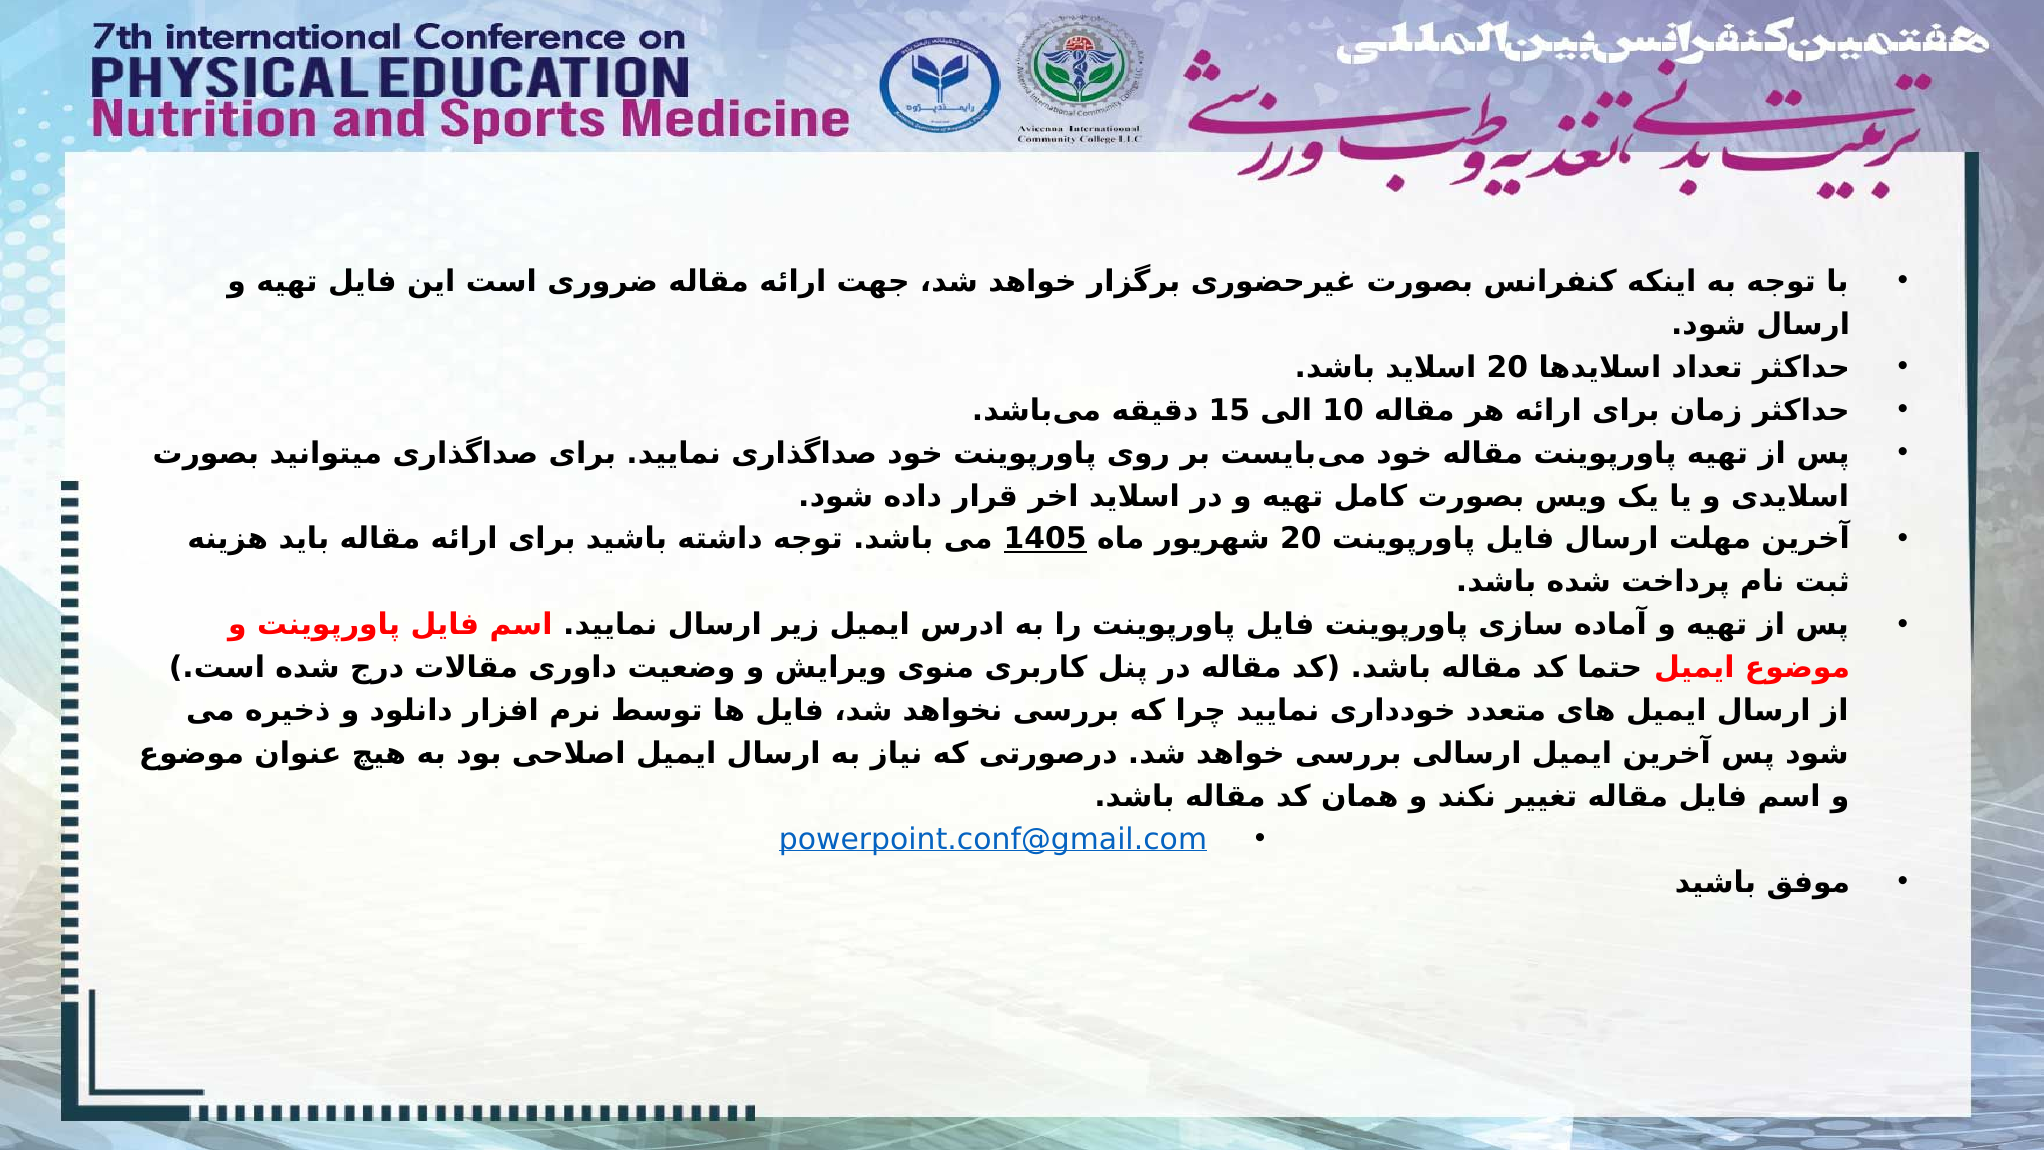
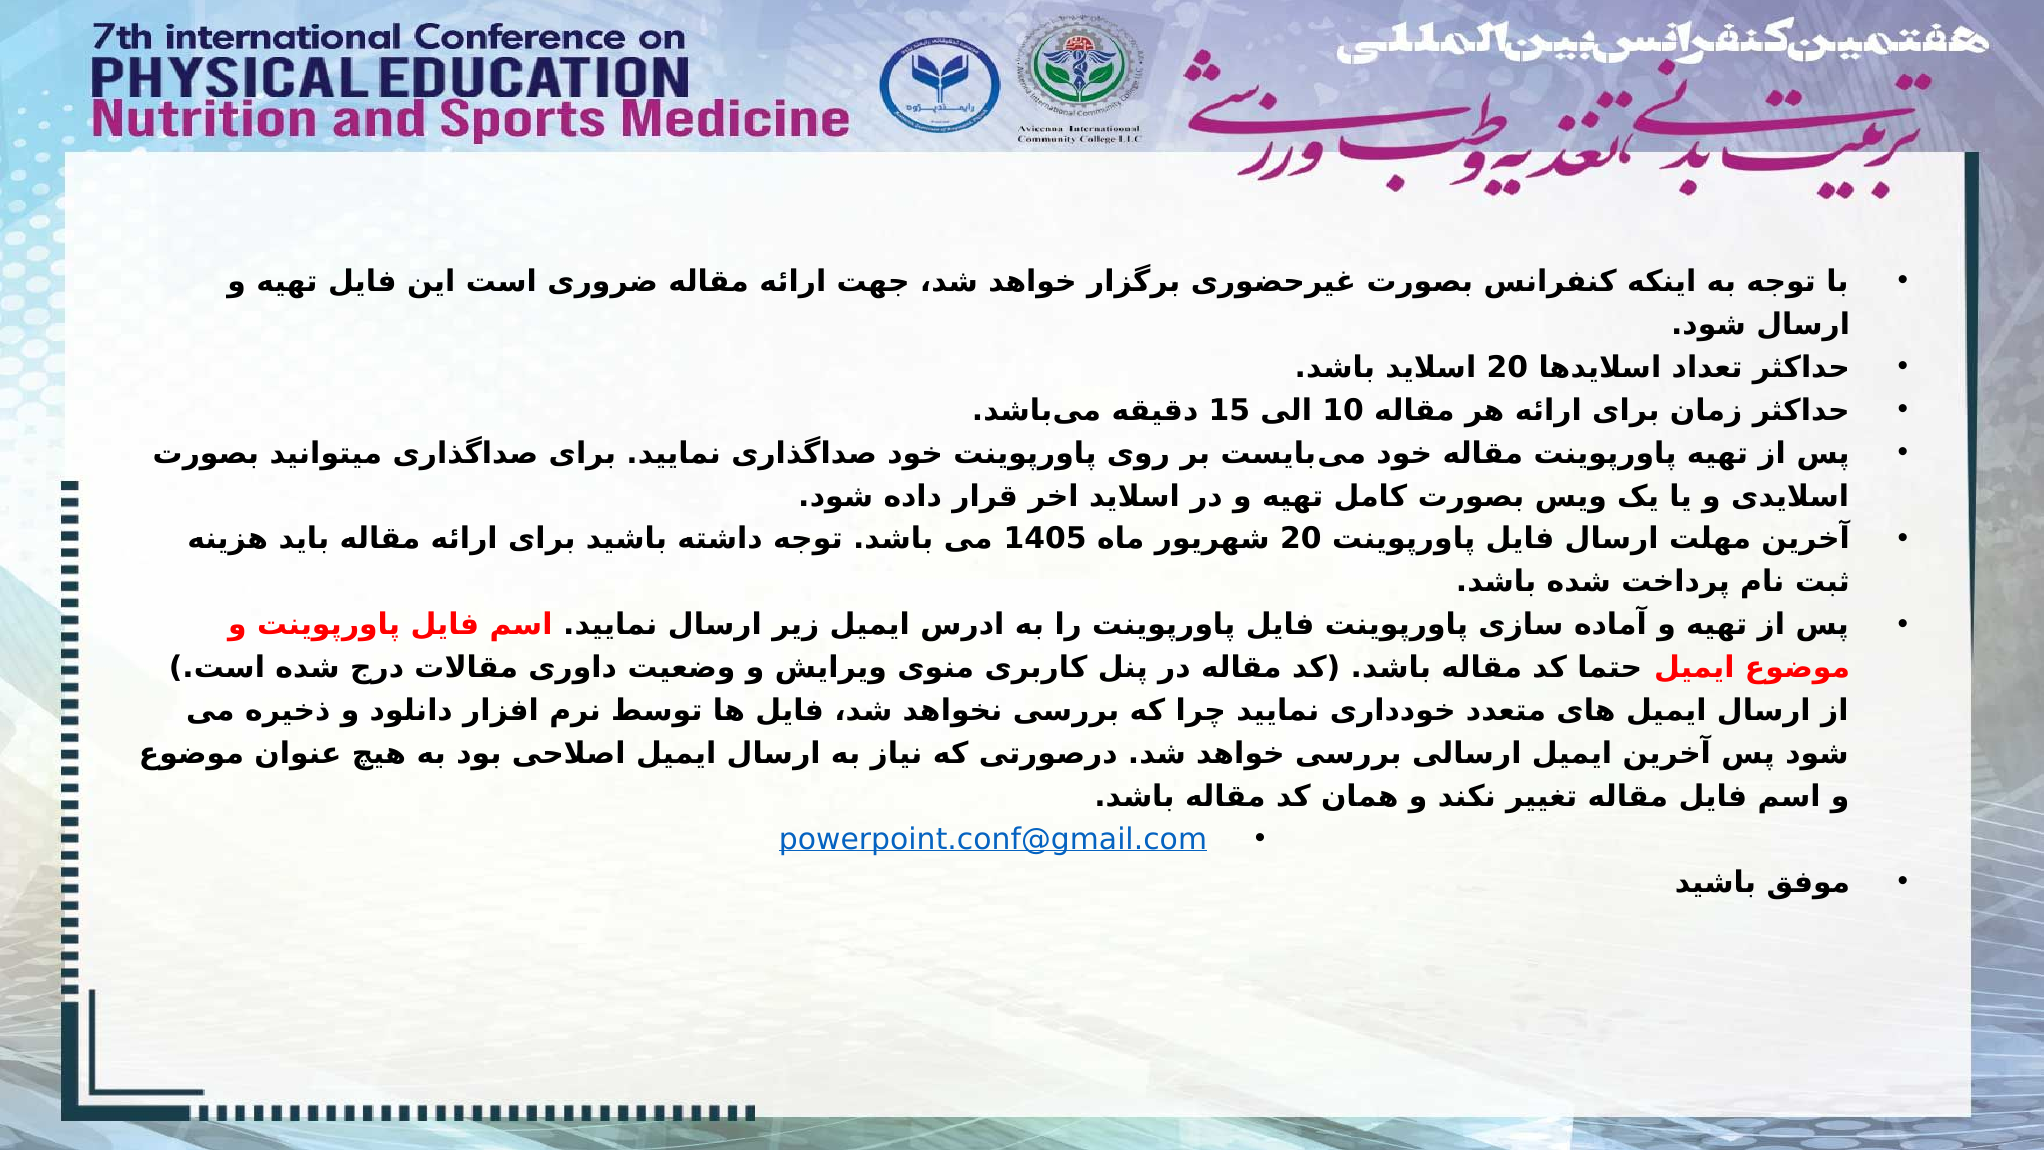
1405 underline: present -> none
